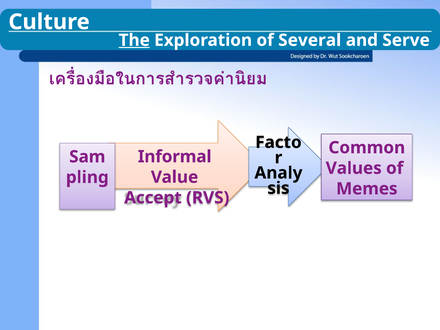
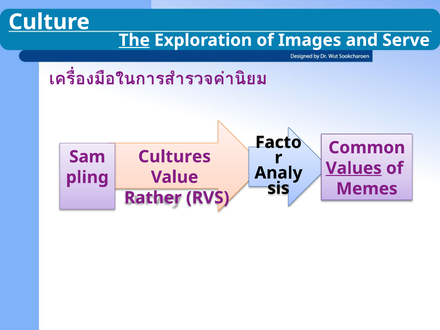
Several: Several -> Images
Informal: Informal -> Cultures
Values underline: none -> present
Accept: Accept -> Rather
